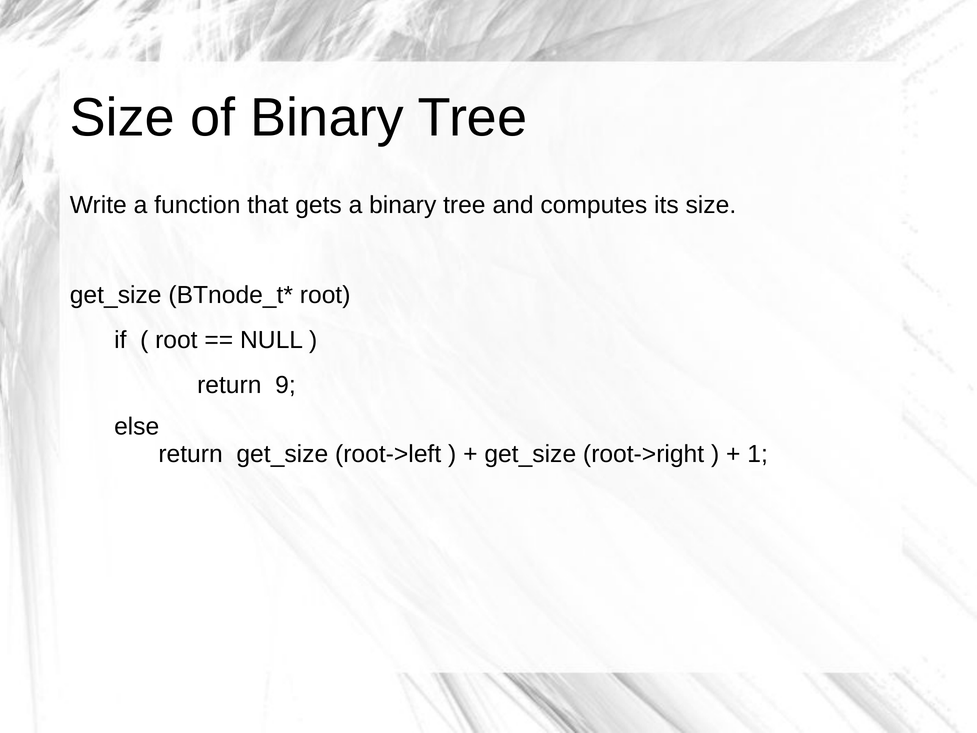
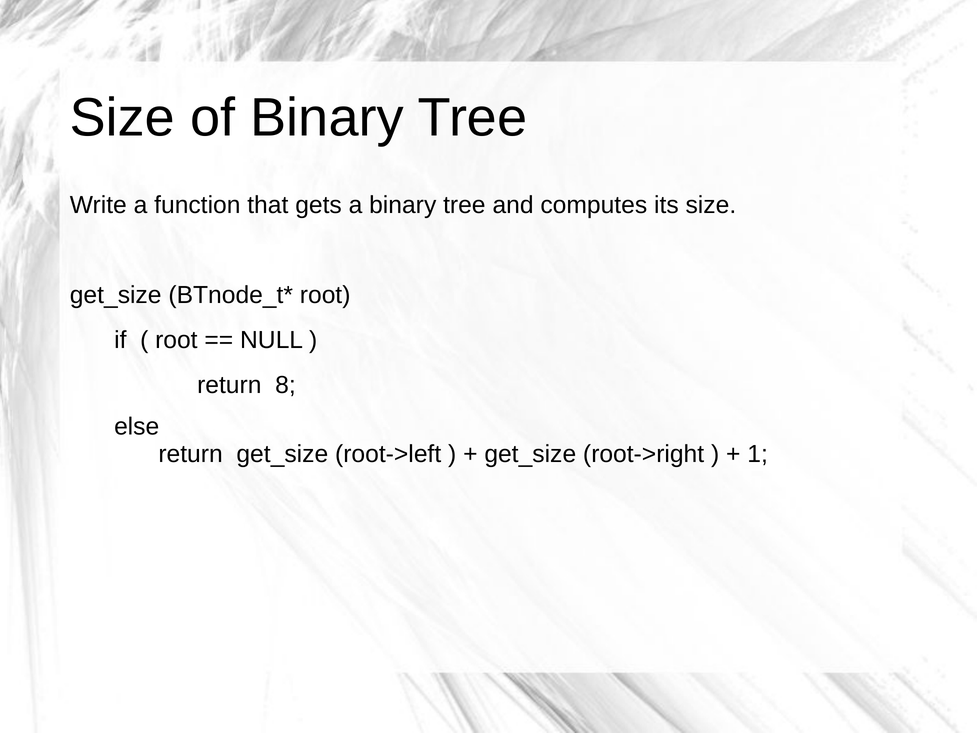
9: 9 -> 8
